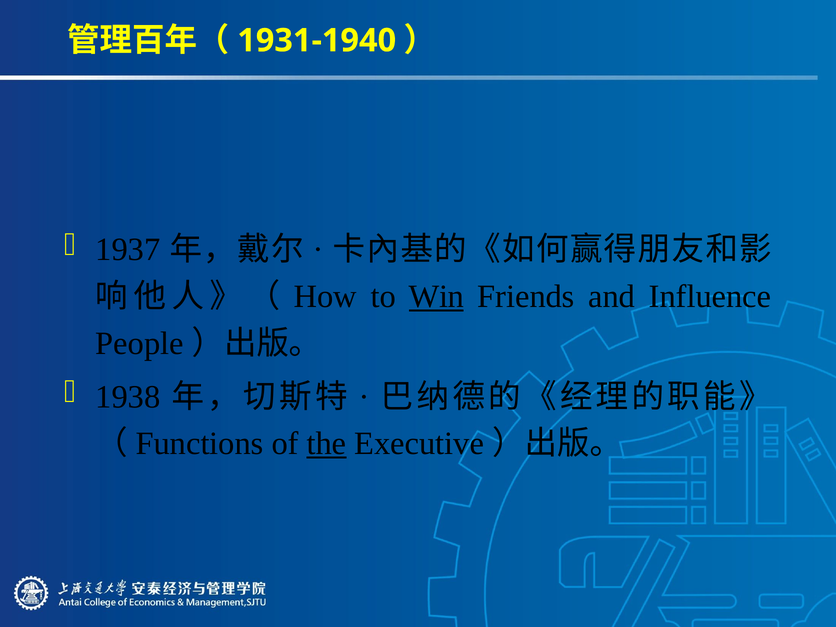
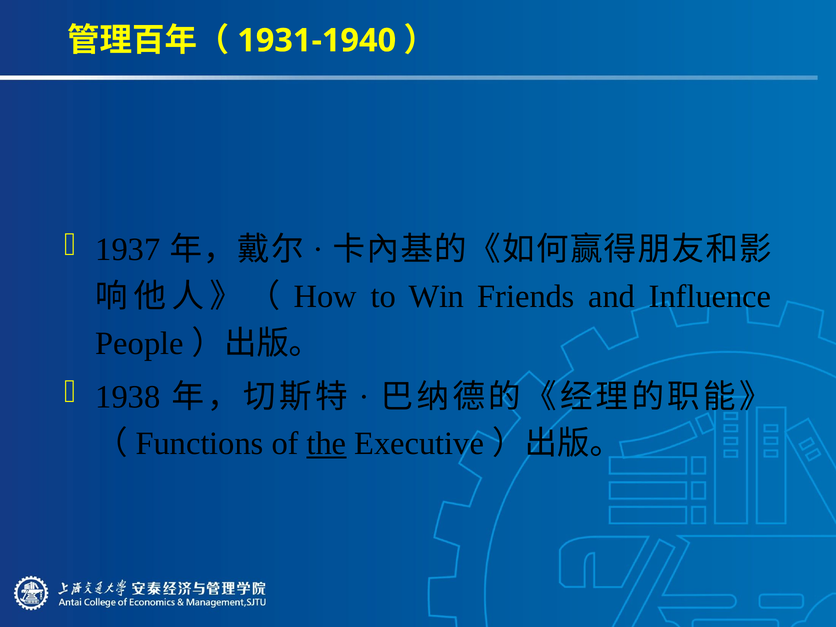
Win underline: present -> none
